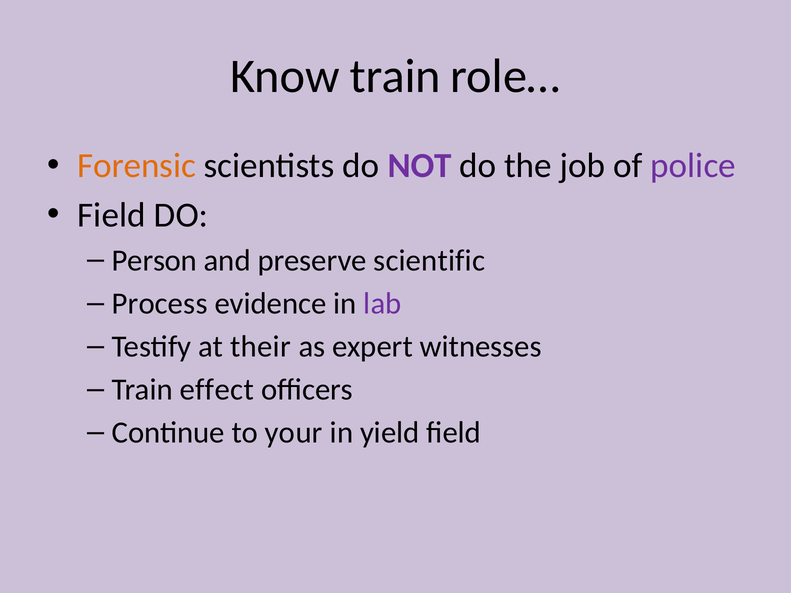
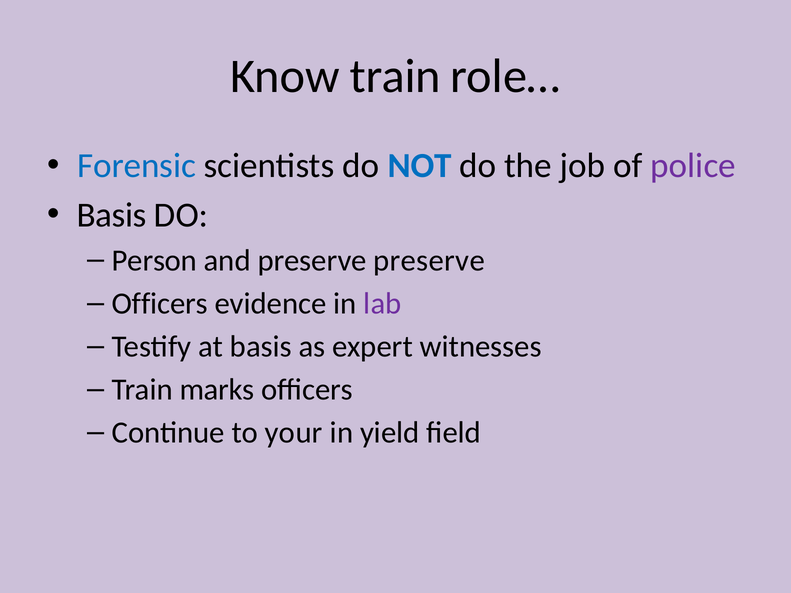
Forensic colour: orange -> blue
NOT colour: purple -> blue
Field at (111, 215): Field -> Basis
preserve scientific: scientific -> preserve
Process at (160, 304): Process -> Officers
at their: their -> basis
effect: effect -> marks
